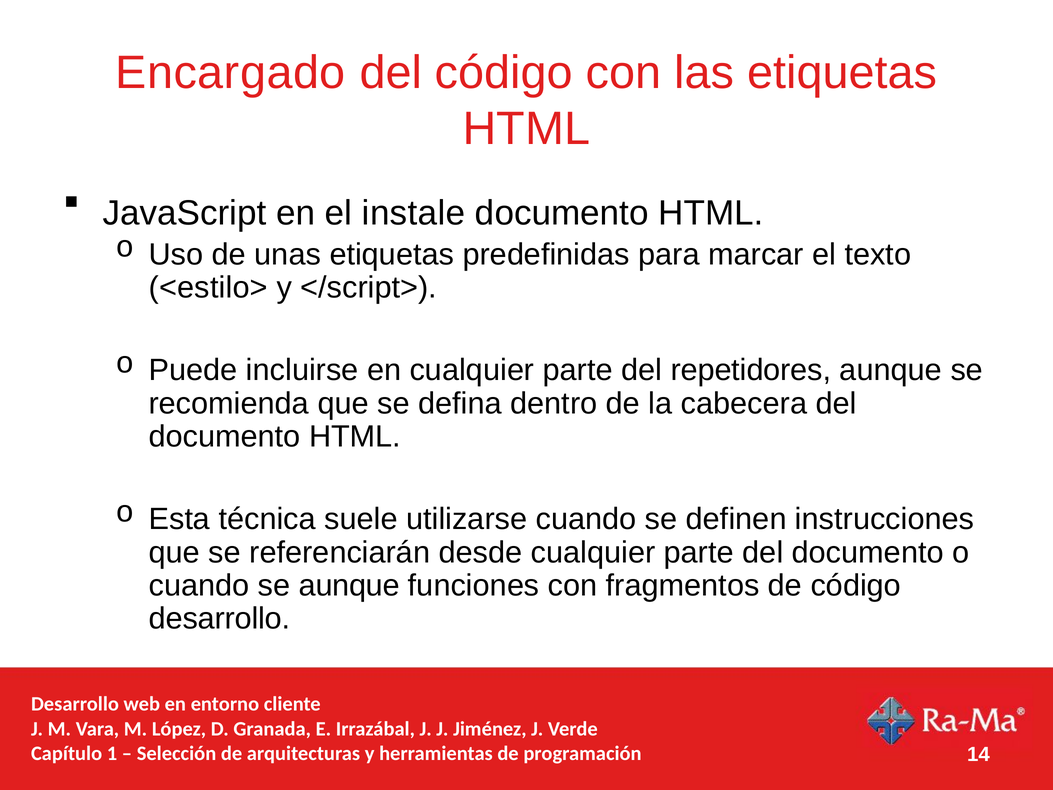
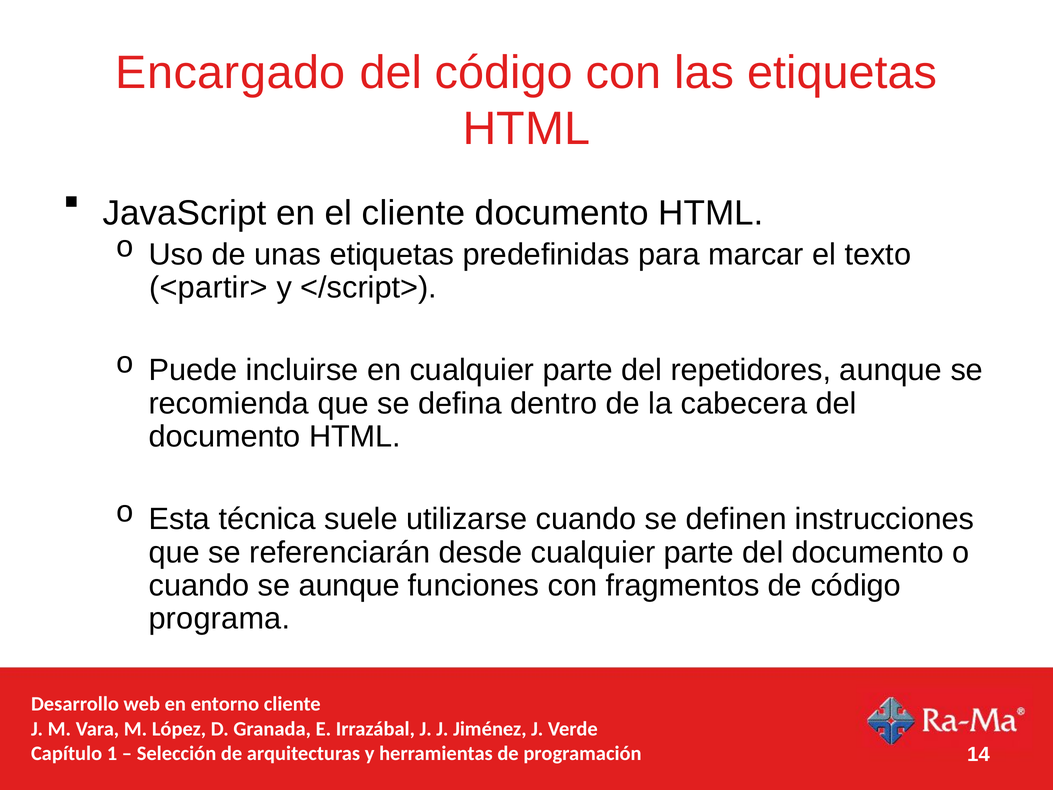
el instale: instale -> cliente
<estilo>: <estilo> -> <partir>
desarrollo at (220, 619): desarrollo -> programa
